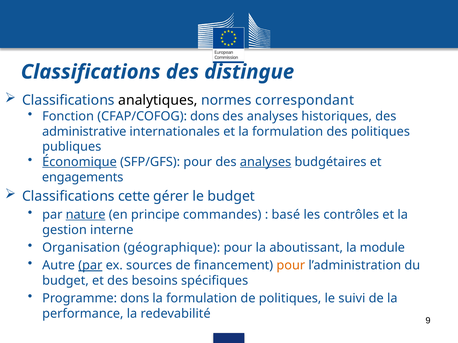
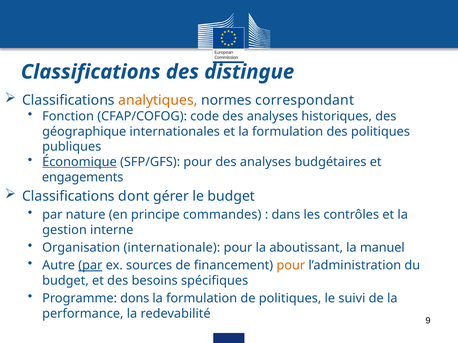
analytiques colour: black -> orange
CFAP/COFOG dons: dons -> code
administrative: administrative -> géographique
analyses at (266, 162) underline: present -> none
cette: cette -> dont
nature underline: present -> none
basé: basé -> dans
géographique: géographique -> internationale
module: module -> manuel
